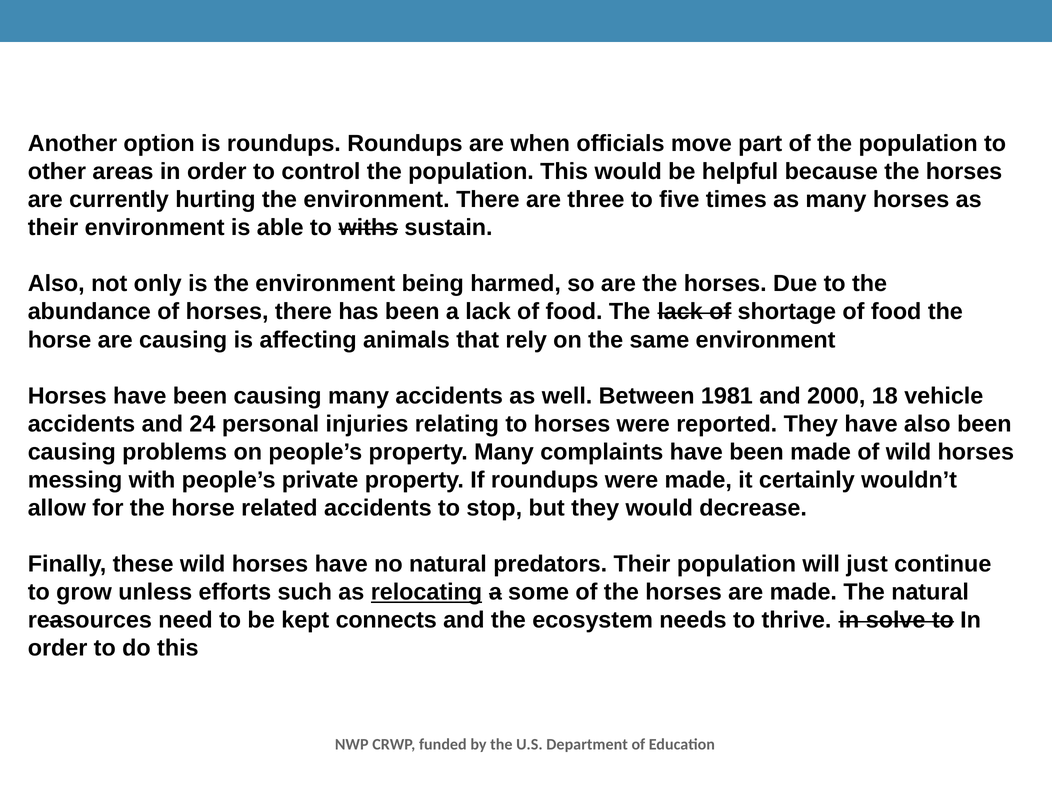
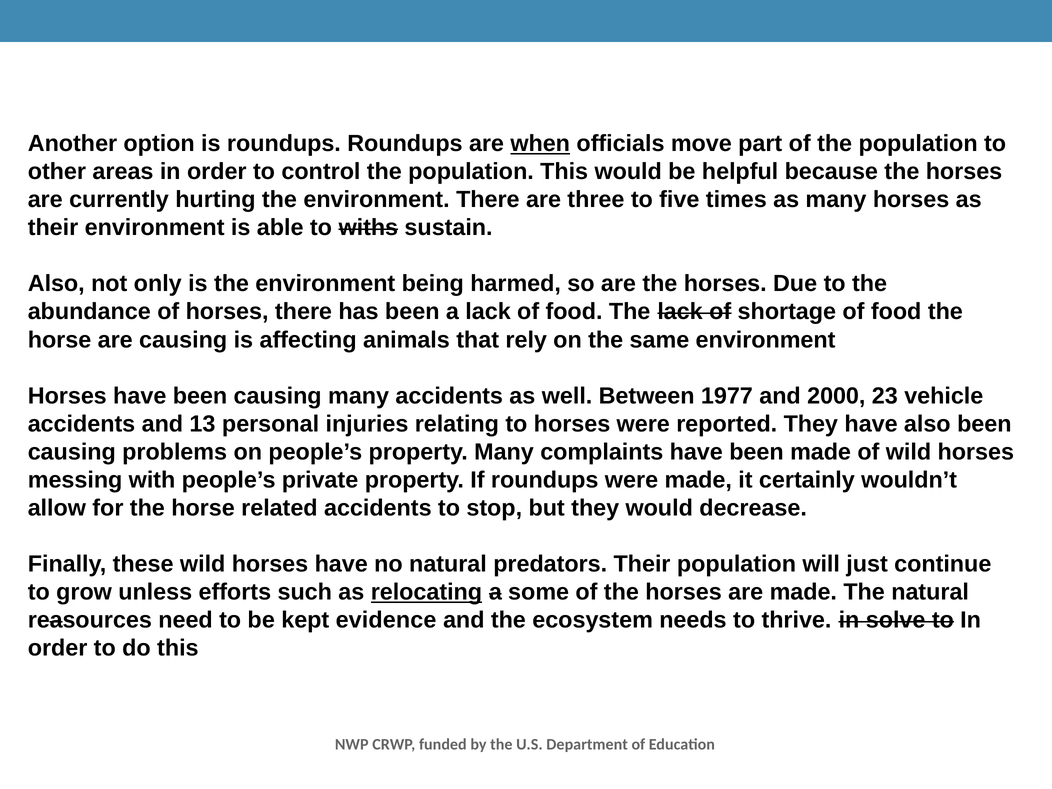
when underline: none -> present
1981: 1981 -> 1977
18: 18 -> 23
24: 24 -> 13
connects: connects -> evidence
